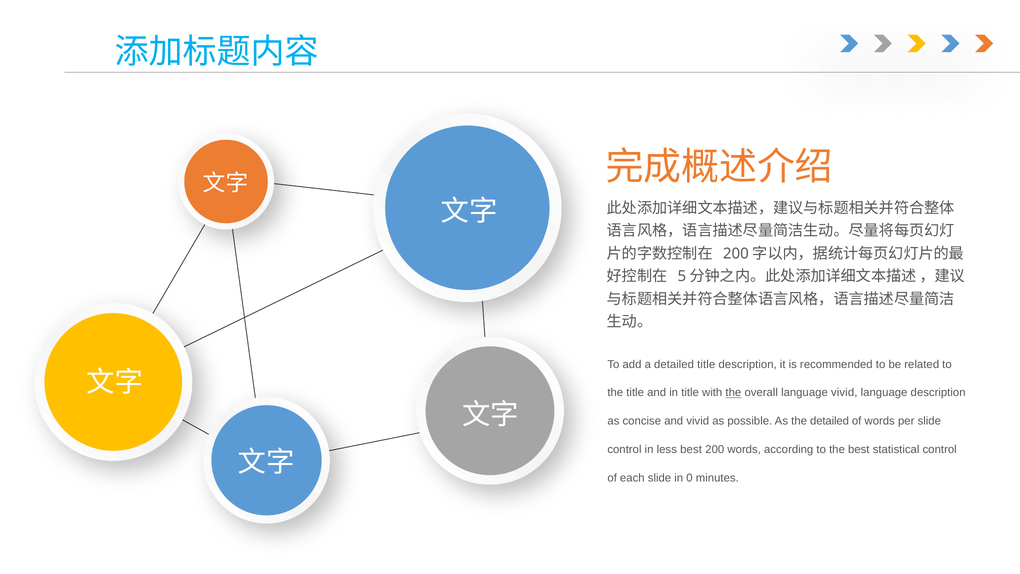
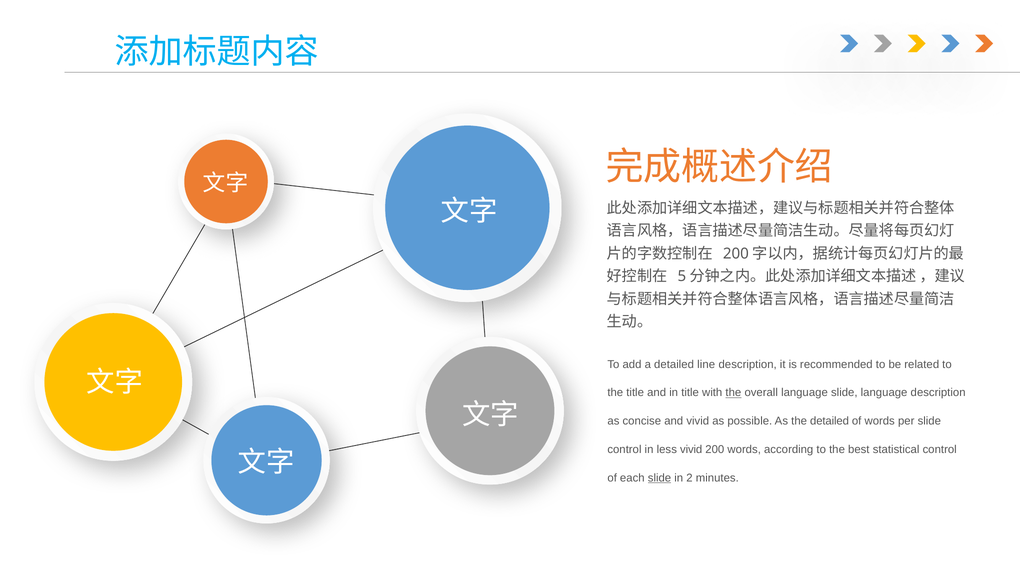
detailed title: title -> line
language vivid: vivid -> slide
less best: best -> vivid
slide at (659, 478) underline: none -> present
0: 0 -> 2
